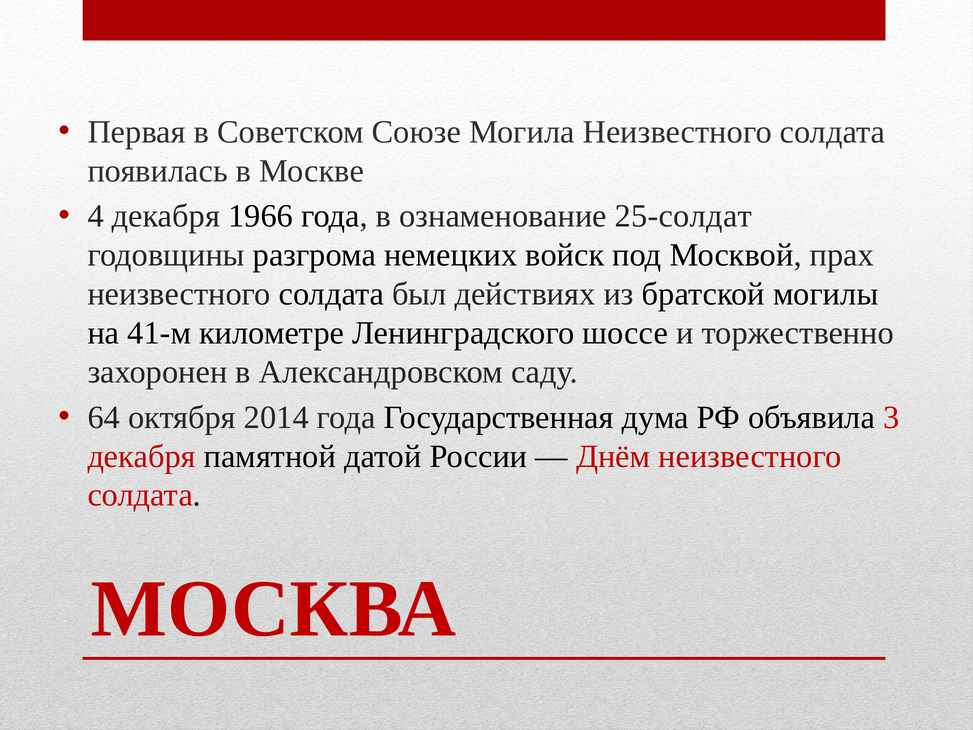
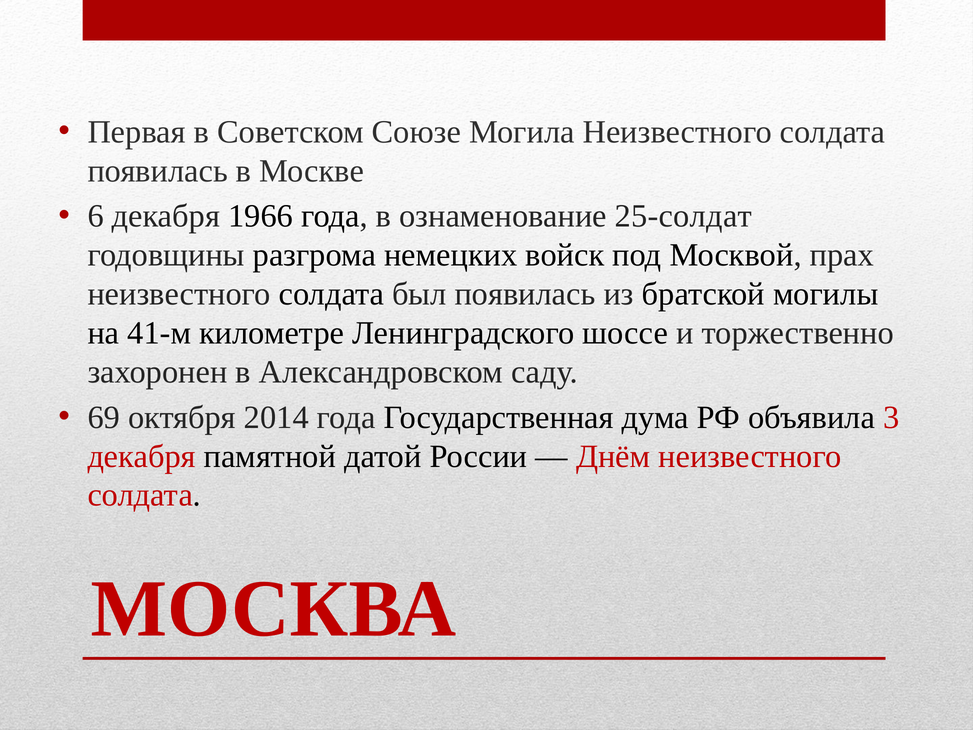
4: 4 -> 6
был действиях: действиях -> появилась
64: 64 -> 69
